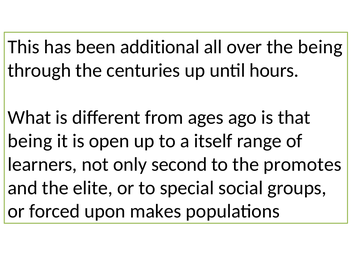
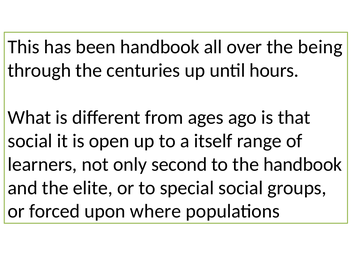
been additional: additional -> handbook
being at (30, 141): being -> social
the promotes: promotes -> handbook
makes: makes -> where
